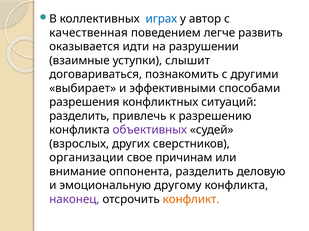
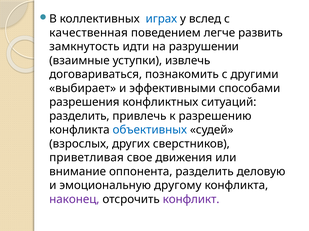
автор: автор -> вслед
оказывается: оказывается -> замкнутость
слышит: слышит -> извлечь
объективных colour: purple -> blue
организации: организации -> приветливая
причинам: причинам -> движения
конфликт colour: orange -> purple
